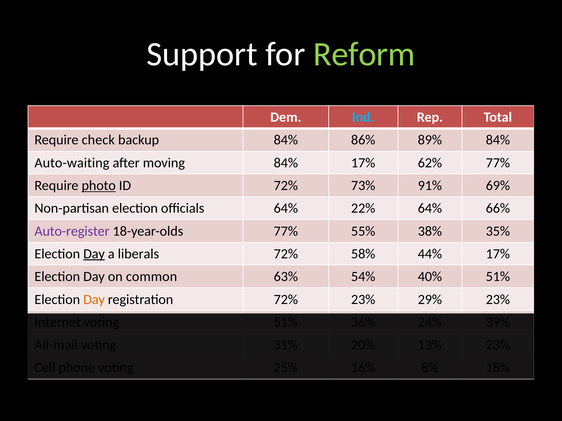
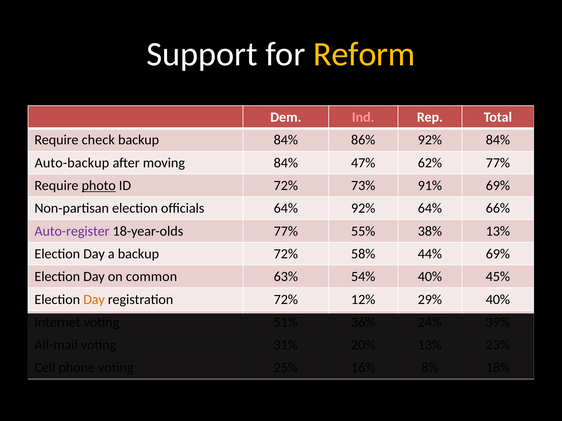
Reform colour: light green -> yellow
Ind colour: light blue -> pink
86% 89%: 89% -> 92%
Auto-waiting: Auto-waiting -> Auto-backup
84% 17%: 17% -> 47%
64% 22%: 22% -> 92%
38% 35%: 35% -> 13%
Day at (94, 254) underline: present -> none
a liberals: liberals -> backup
44% 17%: 17% -> 69%
40% 51%: 51% -> 45%
72% 23%: 23% -> 12%
29% 23%: 23% -> 40%
